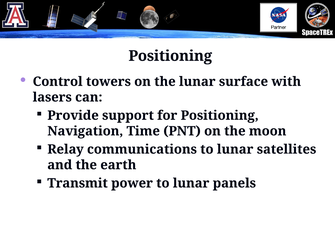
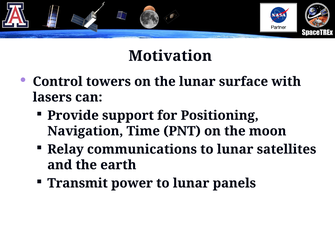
Positioning at (170, 56): Positioning -> Motivation
